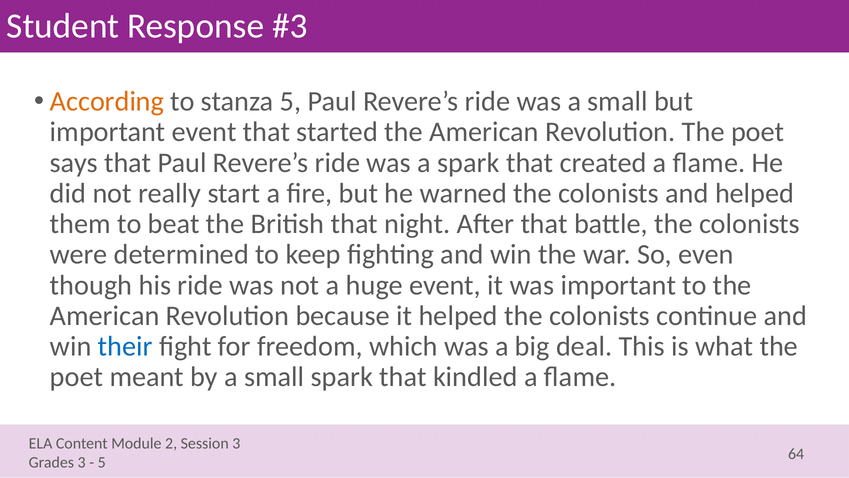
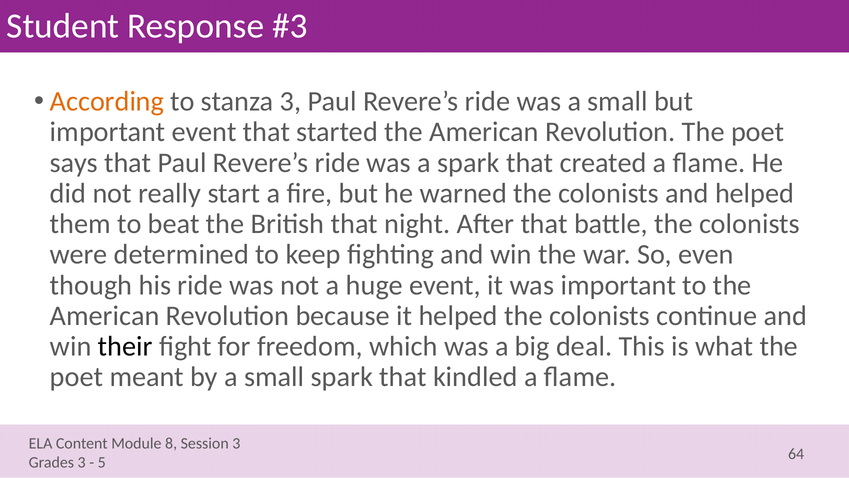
stanza 5: 5 -> 3
their colour: blue -> black
2: 2 -> 8
